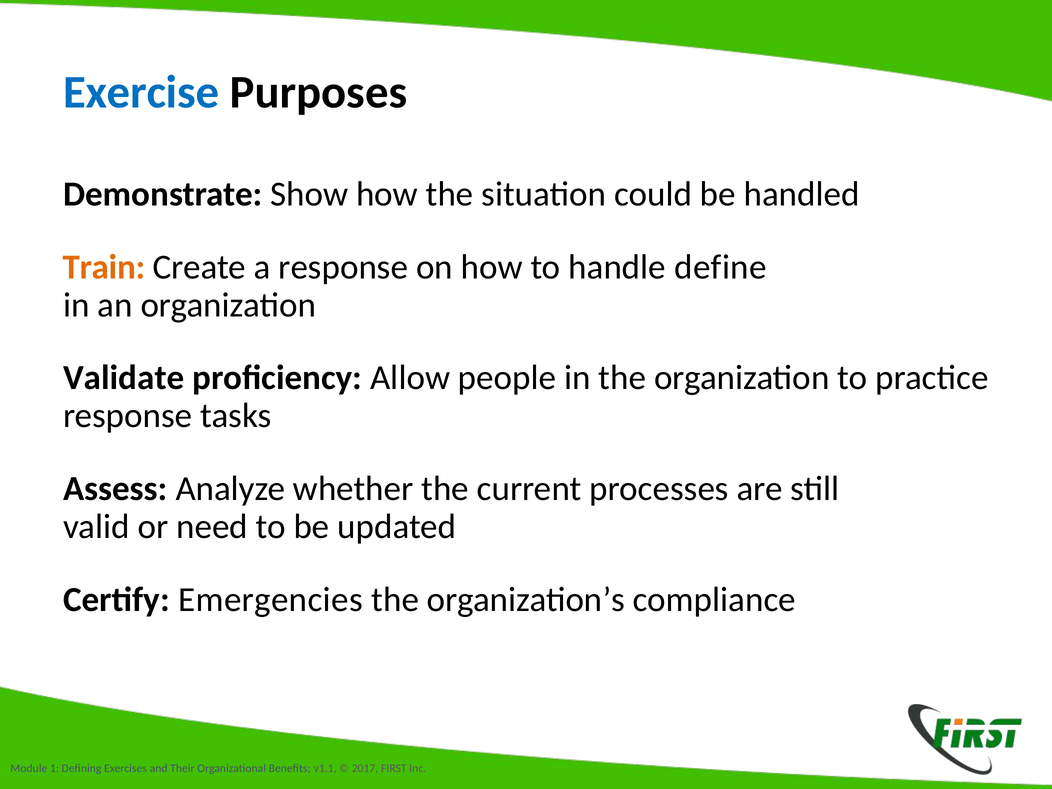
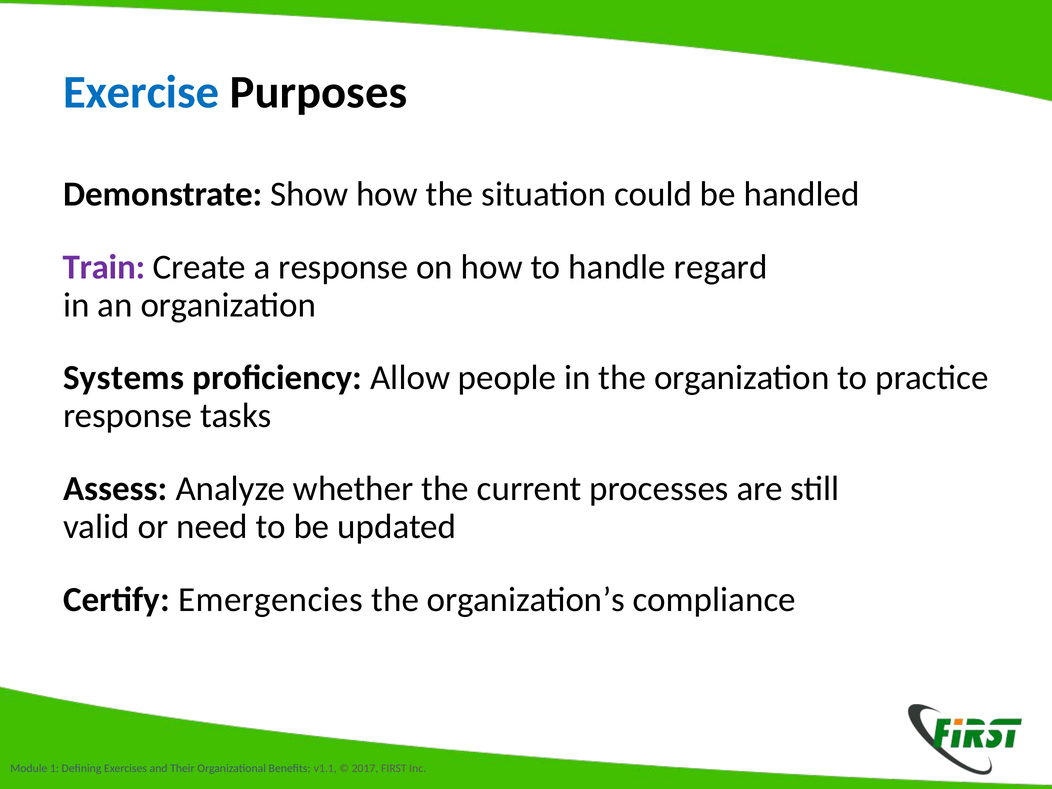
Train colour: orange -> purple
define: define -> regard
Validate: Validate -> Systems
